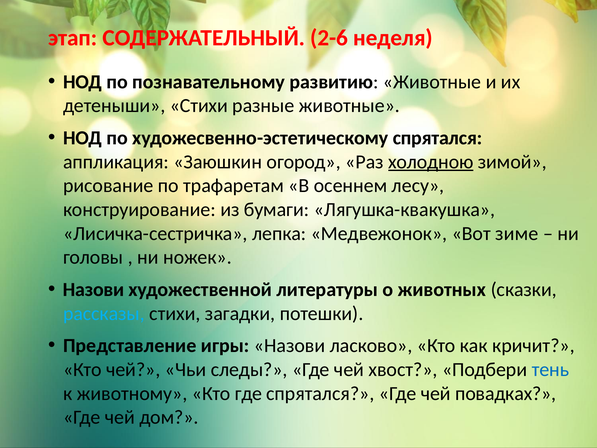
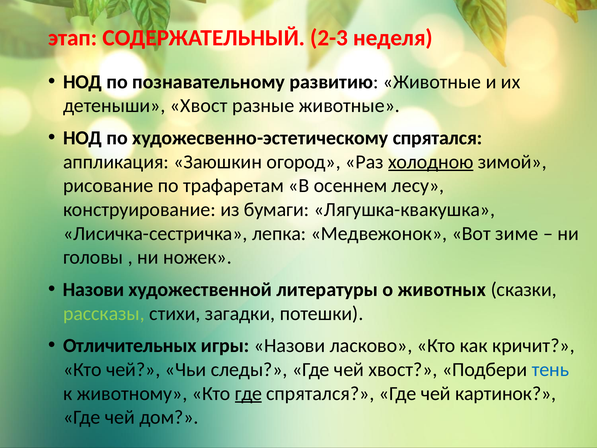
2-6: 2-6 -> 2-3
детеныши Стихи: Стихи -> Хвост
рассказы colour: light blue -> light green
Представление: Представление -> Отличительных
где at (248, 393) underline: none -> present
повадках: повадках -> картинок
